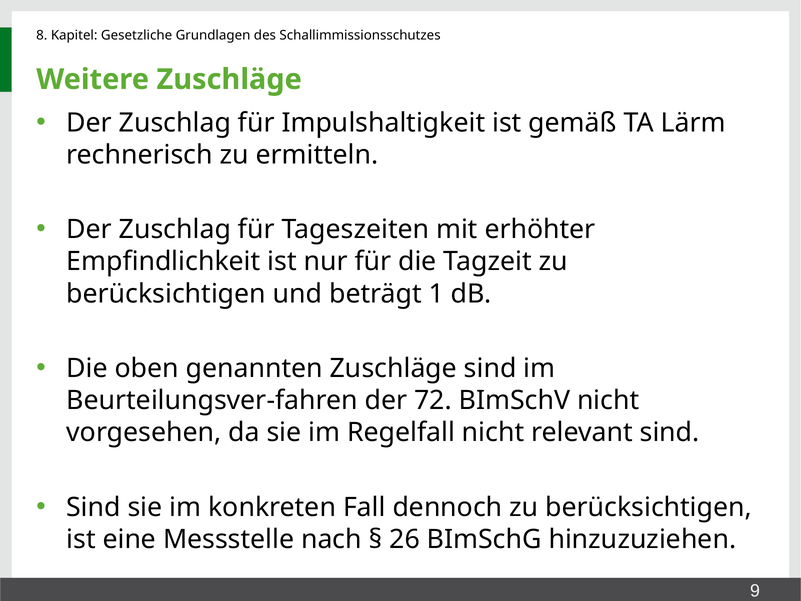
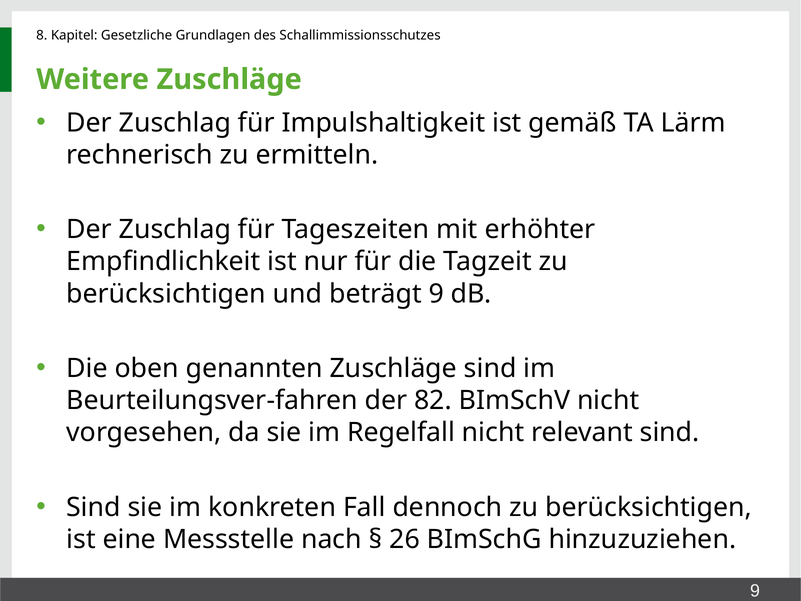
beträgt 1: 1 -> 9
72: 72 -> 82
